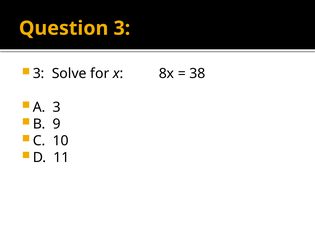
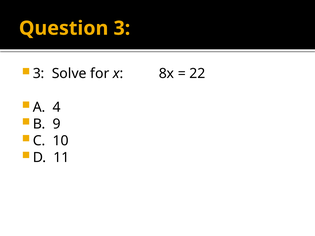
38: 38 -> 22
A 3: 3 -> 4
